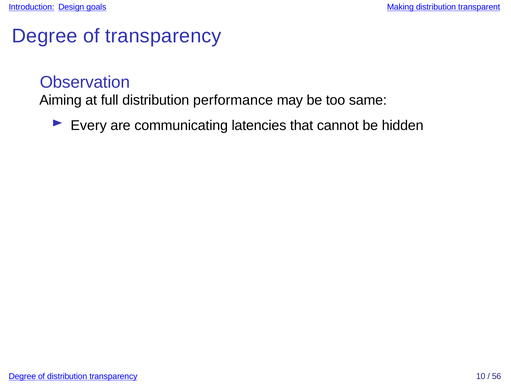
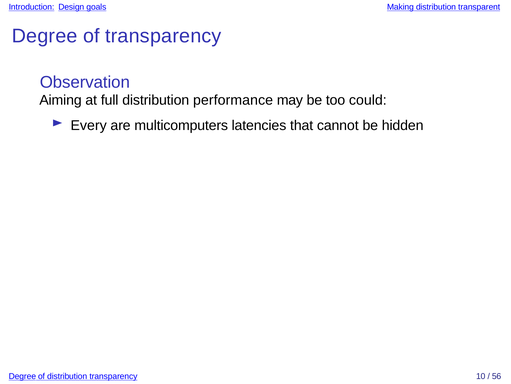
same: same -> could
communicating: communicating -> multicomputers
